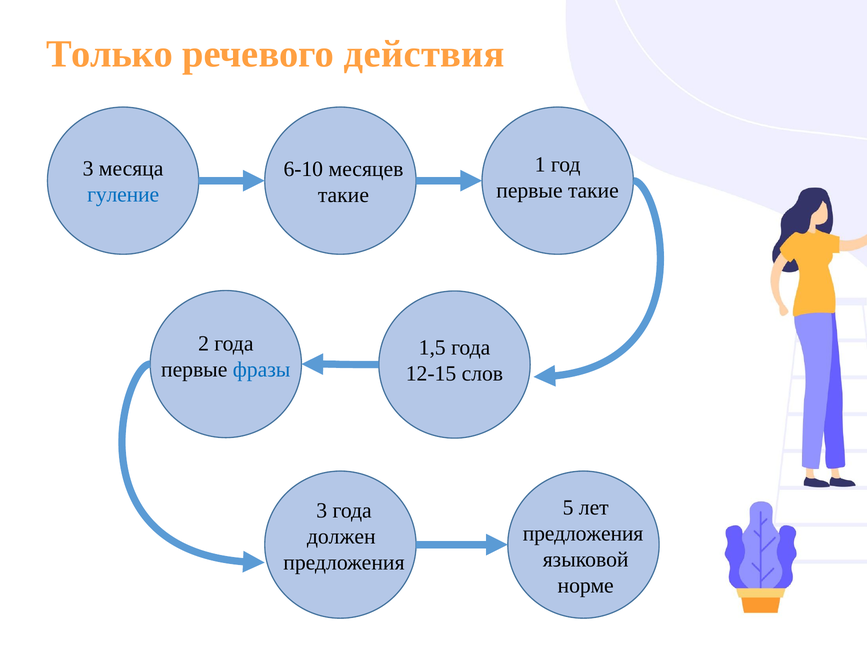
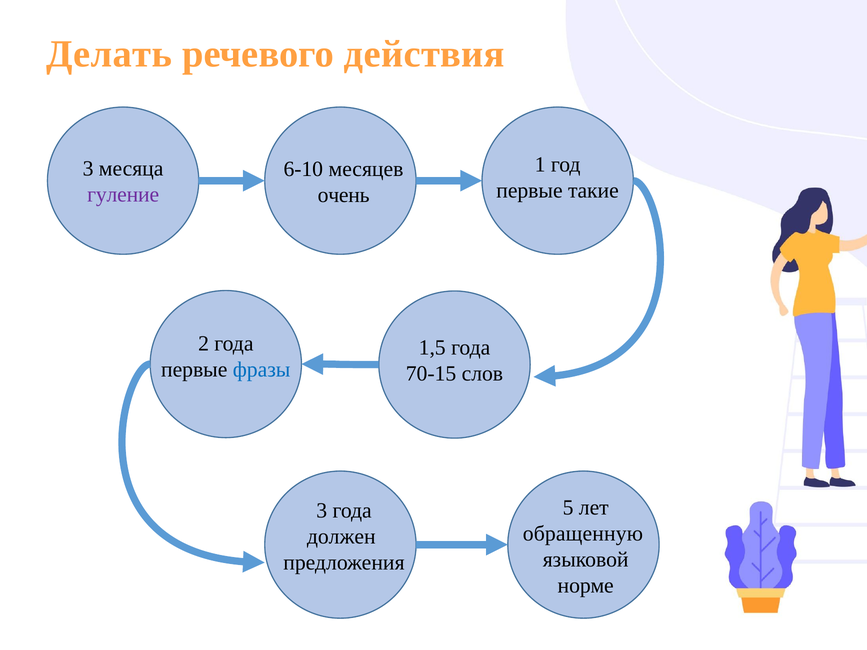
Только: Только -> Делать
гуление colour: blue -> purple
такие at (343, 195): такие -> очень
12-15: 12-15 -> 70-15
предложения at (583, 534): предложения -> обращенную
